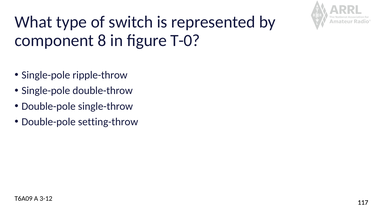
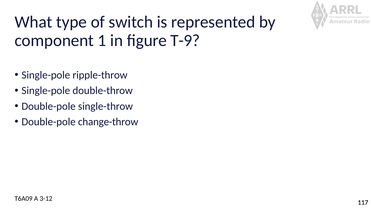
8: 8 -> 1
T-0: T-0 -> T-9
setting-throw: setting-throw -> change-throw
